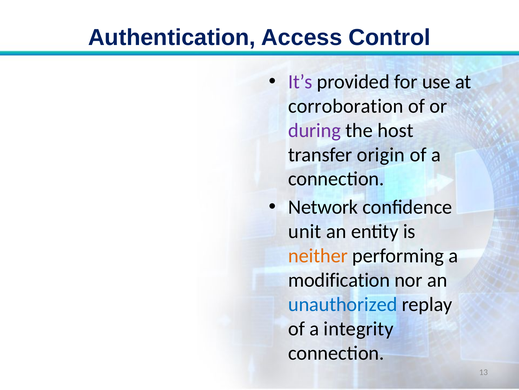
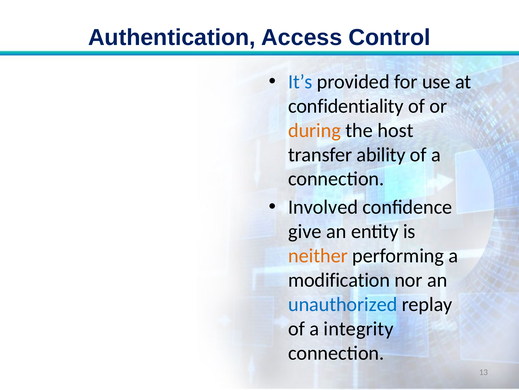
It’s colour: purple -> blue
corroboration: corroboration -> confidentiality
during colour: purple -> orange
origin: origin -> ability
Network: Network -> Involved
unit: unit -> give
